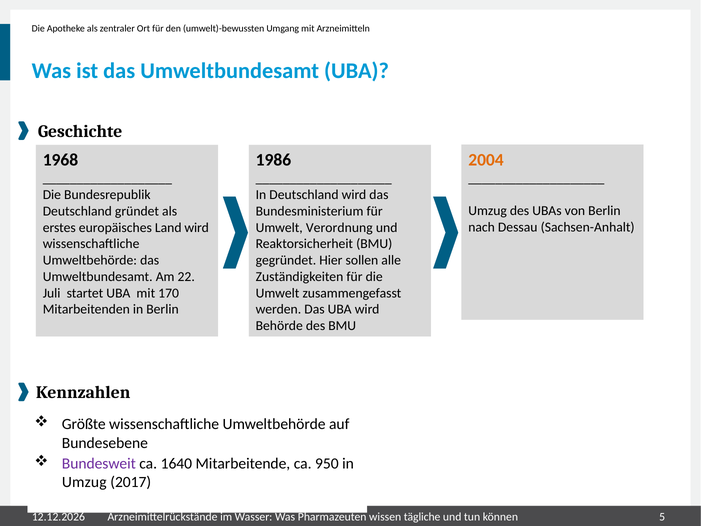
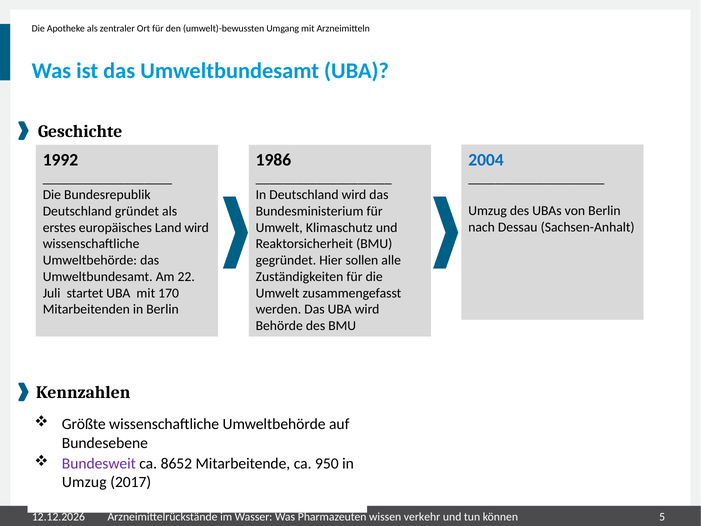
2004 colour: orange -> blue
1968: 1968 -> 1992
Verordnung: Verordnung -> Klimaschutz
1640: 1640 -> 8652
tägliche: tägliche -> verkehr
